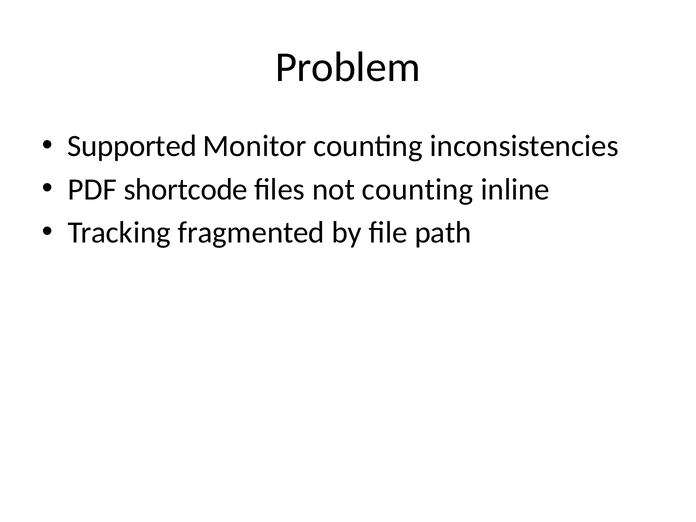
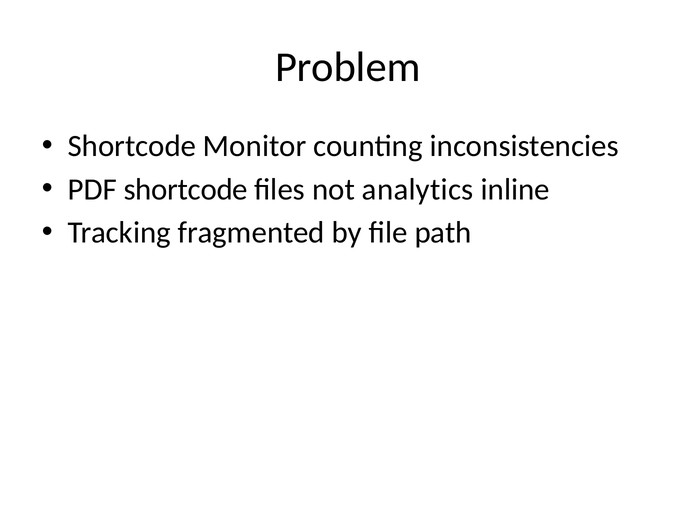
Supported at (132, 146): Supported -> Shortcode
not counting: counting -> analytics
